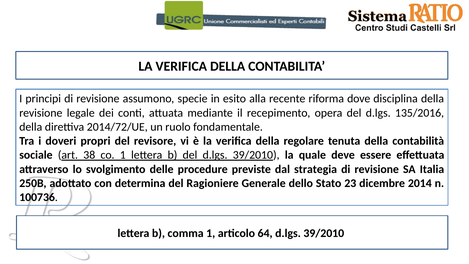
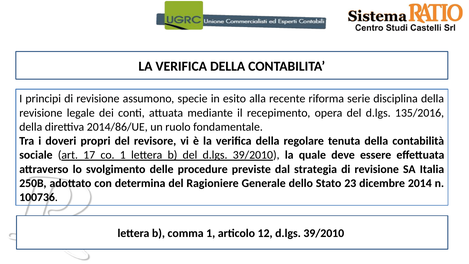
dove: dove -> serie
2014/72/UE: 2014/72/UE -> 2014/86/UE
38: 38 -> 17
64: 64 -> 12
